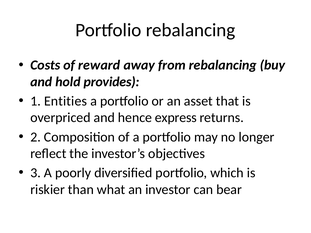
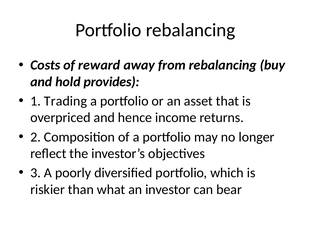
Entities: Entities -> Trading
express: express -> income
